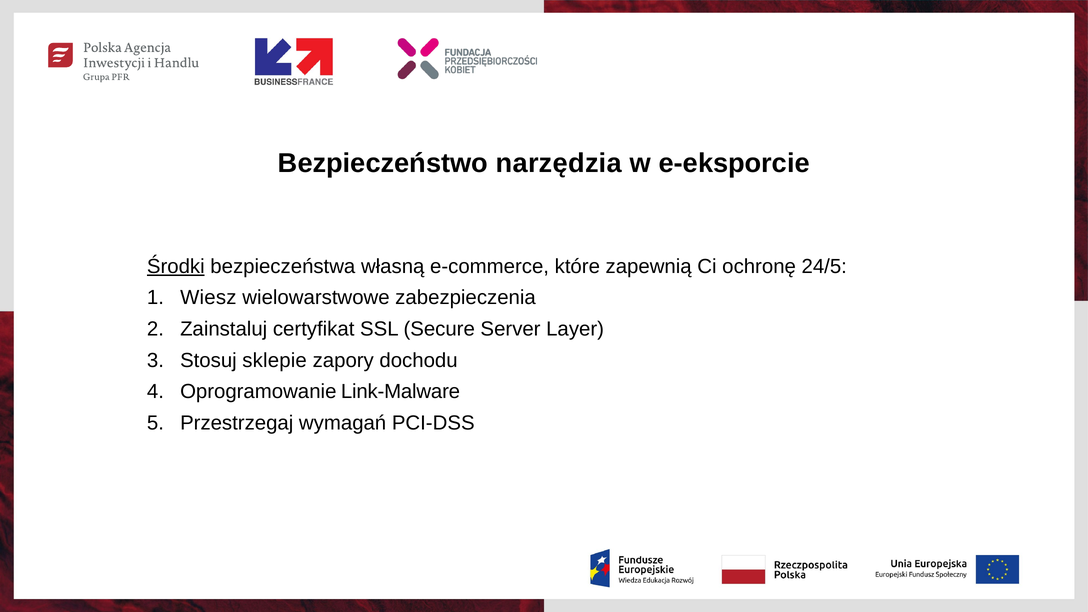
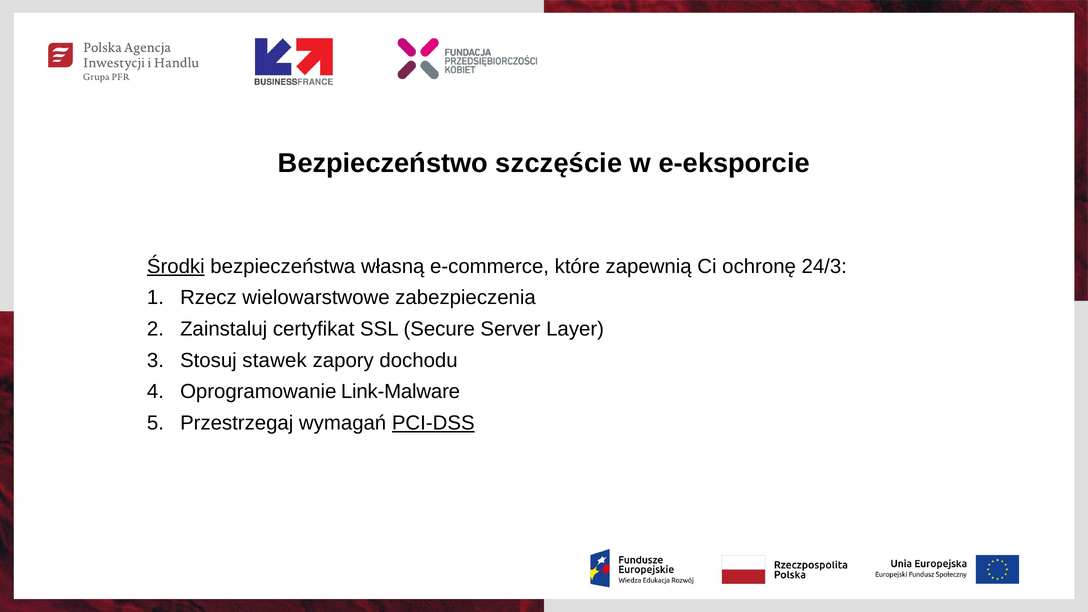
narzędzia: narzędzia -> szczęście
24/5: 24/5 -> 24/3
Wiesz: Wiesz -> Rzecz
sklepie: sklepie -> stawek
PCI-DSS underline: none -> present
